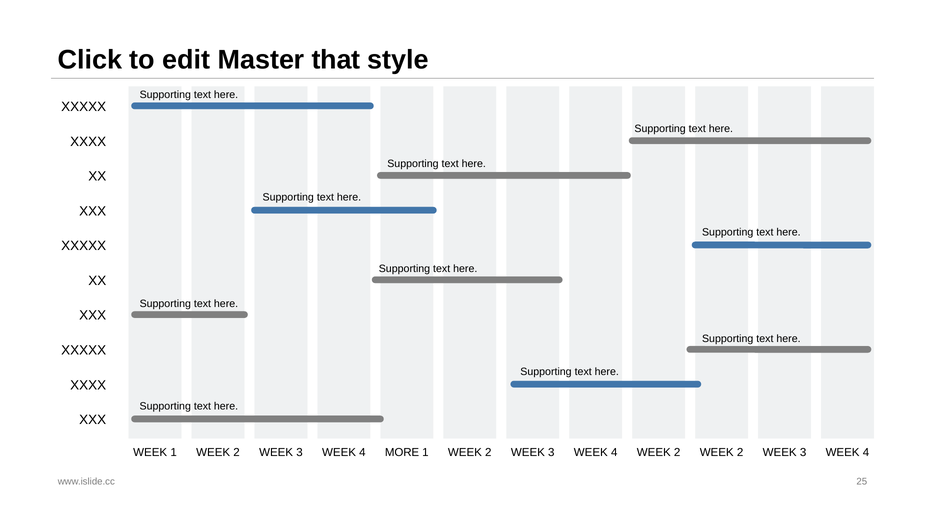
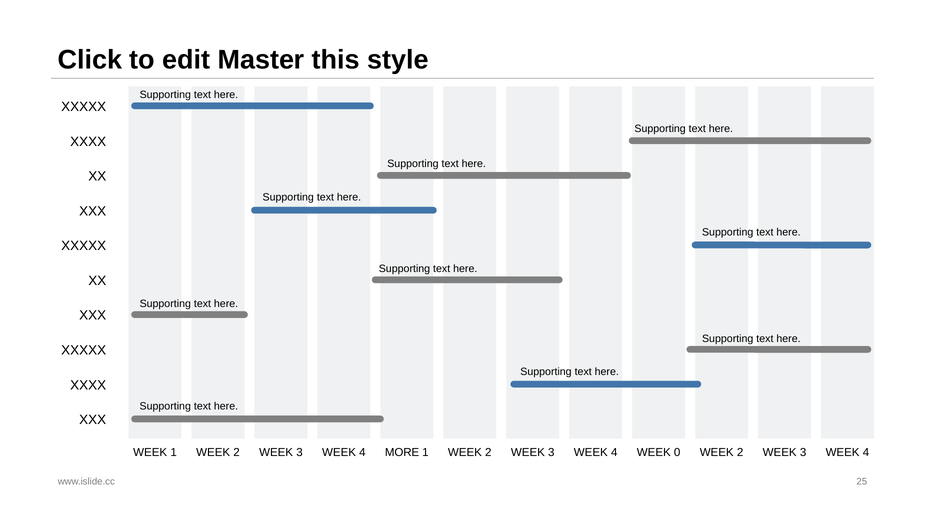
that: that -> this
4 WEEK 2: 2 -> 0
